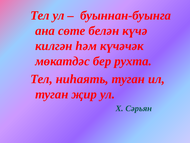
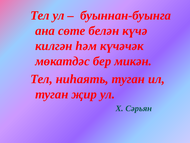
рухта: рухта -> микән
